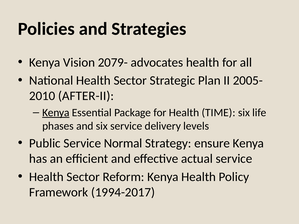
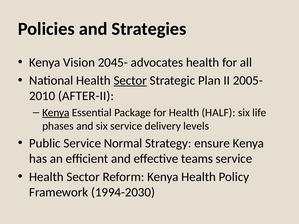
2079-: 2079- -> 2045-
Sector at (130, 81) underline: none -> present
TIME: TIME -> HALF
actual: actual -> teams
1994-2017: 1994-2017 -> 1994-2030
